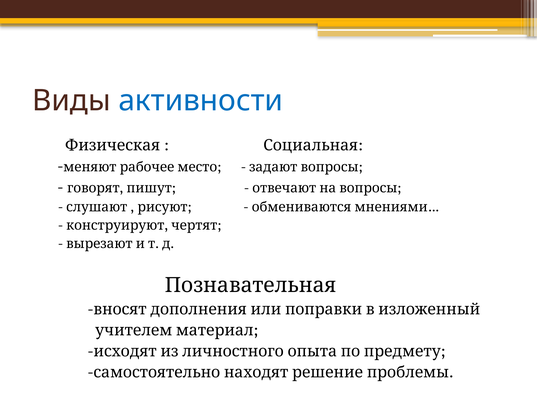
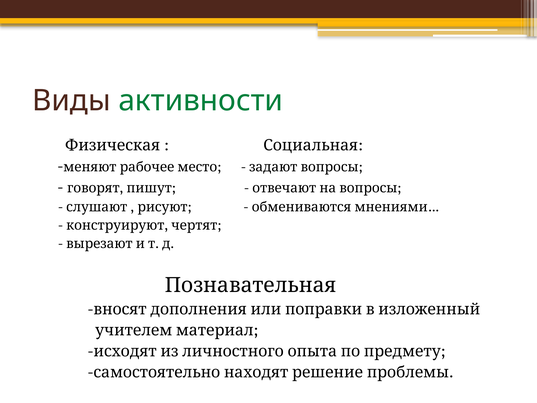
активности colour: blue -> green
